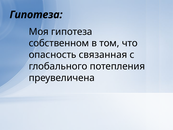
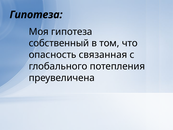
собственном: собственном -> собственный
